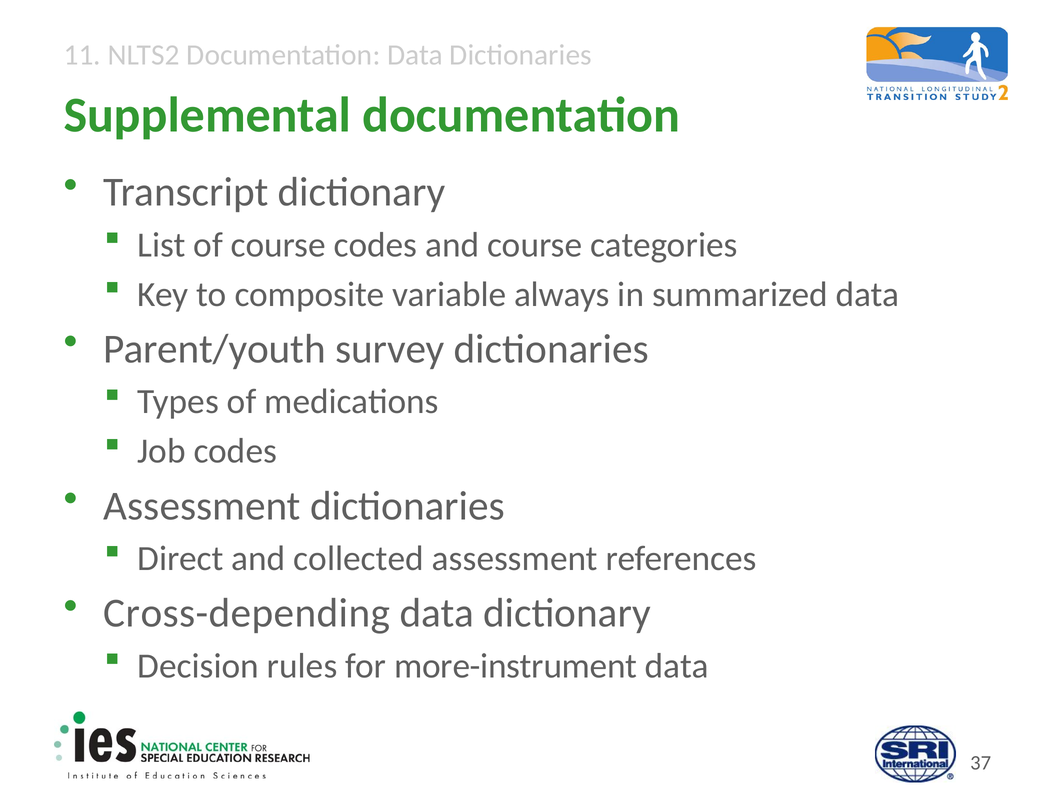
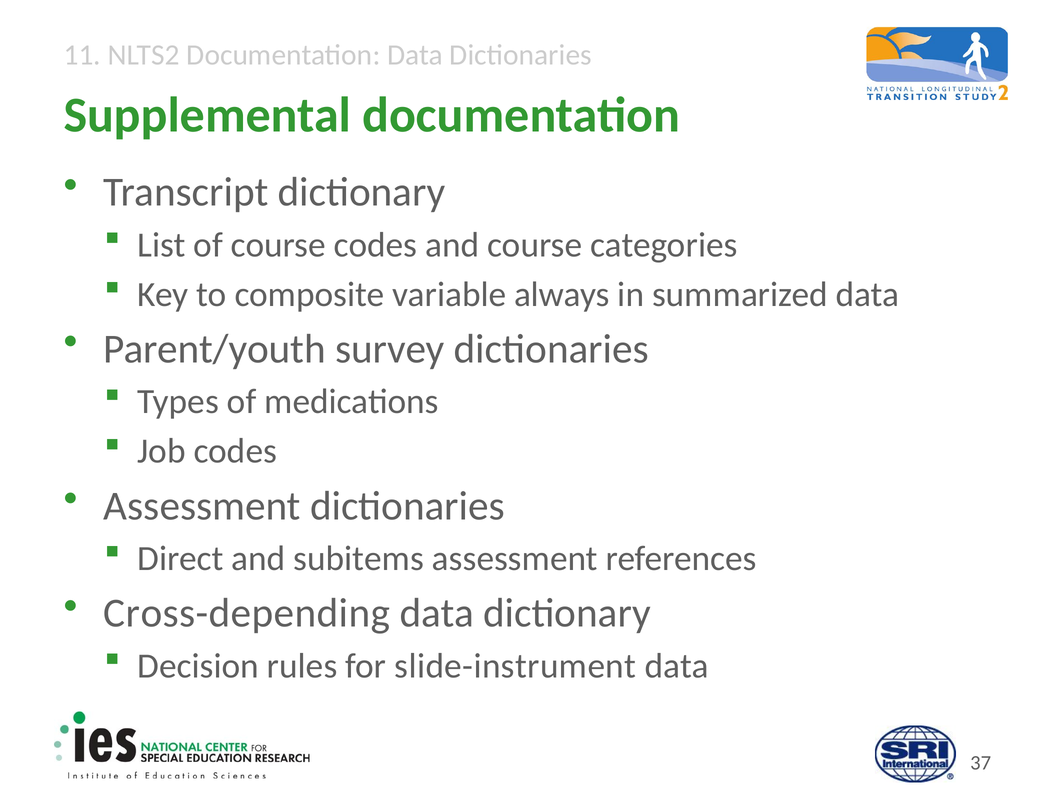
collected: collected -> subitems
more-instrument: more-instrument -> slide-instrument
